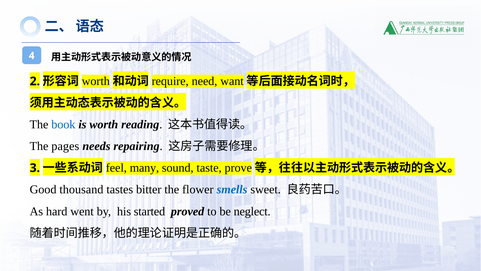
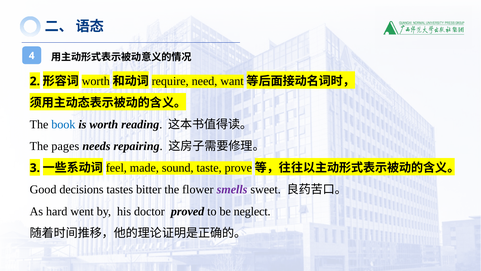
many: many -> made
thousand: thousand -> decisions
smells colour: blue -> purple
started: started -> doctor
